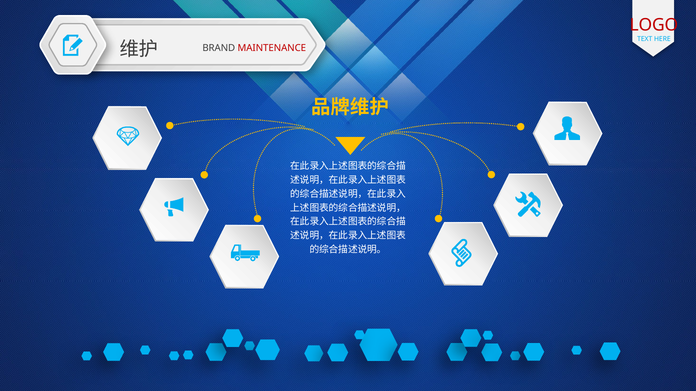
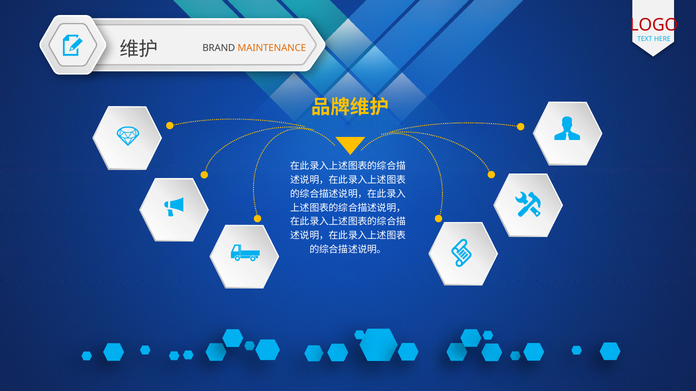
MAINTENANCE colour: red -> orange
